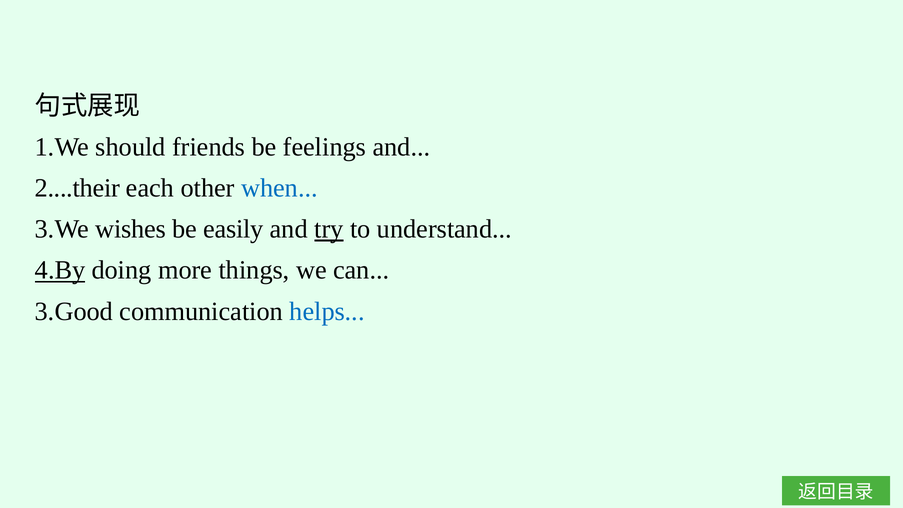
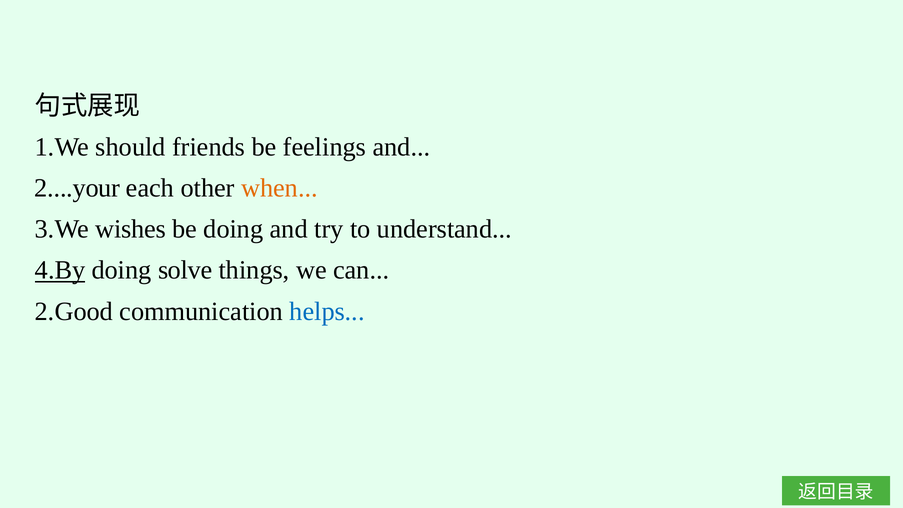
2....their: 2....their -> 2....your
when colour: blue -> orange
be easily: easily -> doing
try underline: present -> none
more: more -> solve
3.Good: 3.Good -> 2.Good
